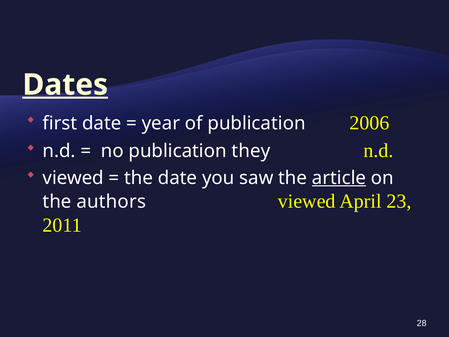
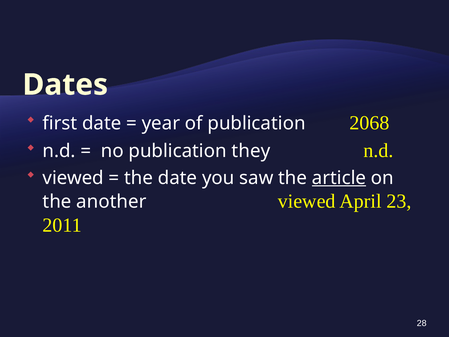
Dates underline: present -> none
2006: 2006 -> 2068
authors: authors -> another
